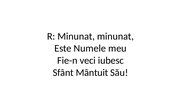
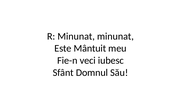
Numele: Numele -> Mântuit
Mântuit: Mântuit -> Domnul
